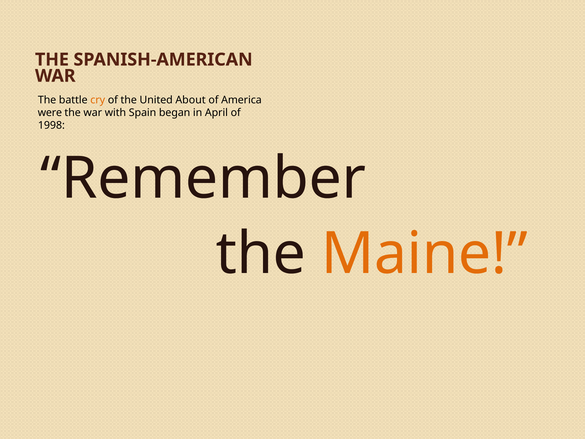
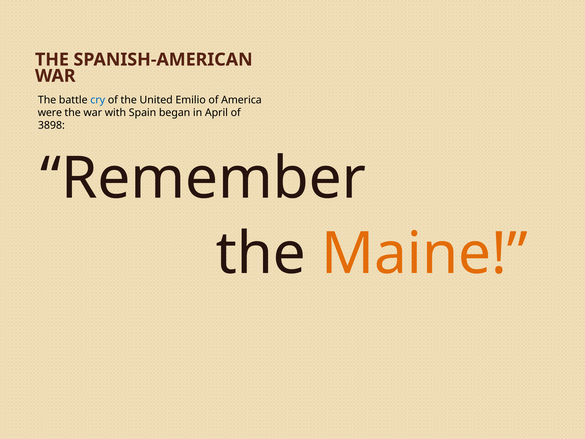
cry colour: orange -> blue
About: About -> Emilio
1998: 1998 -> 3898
